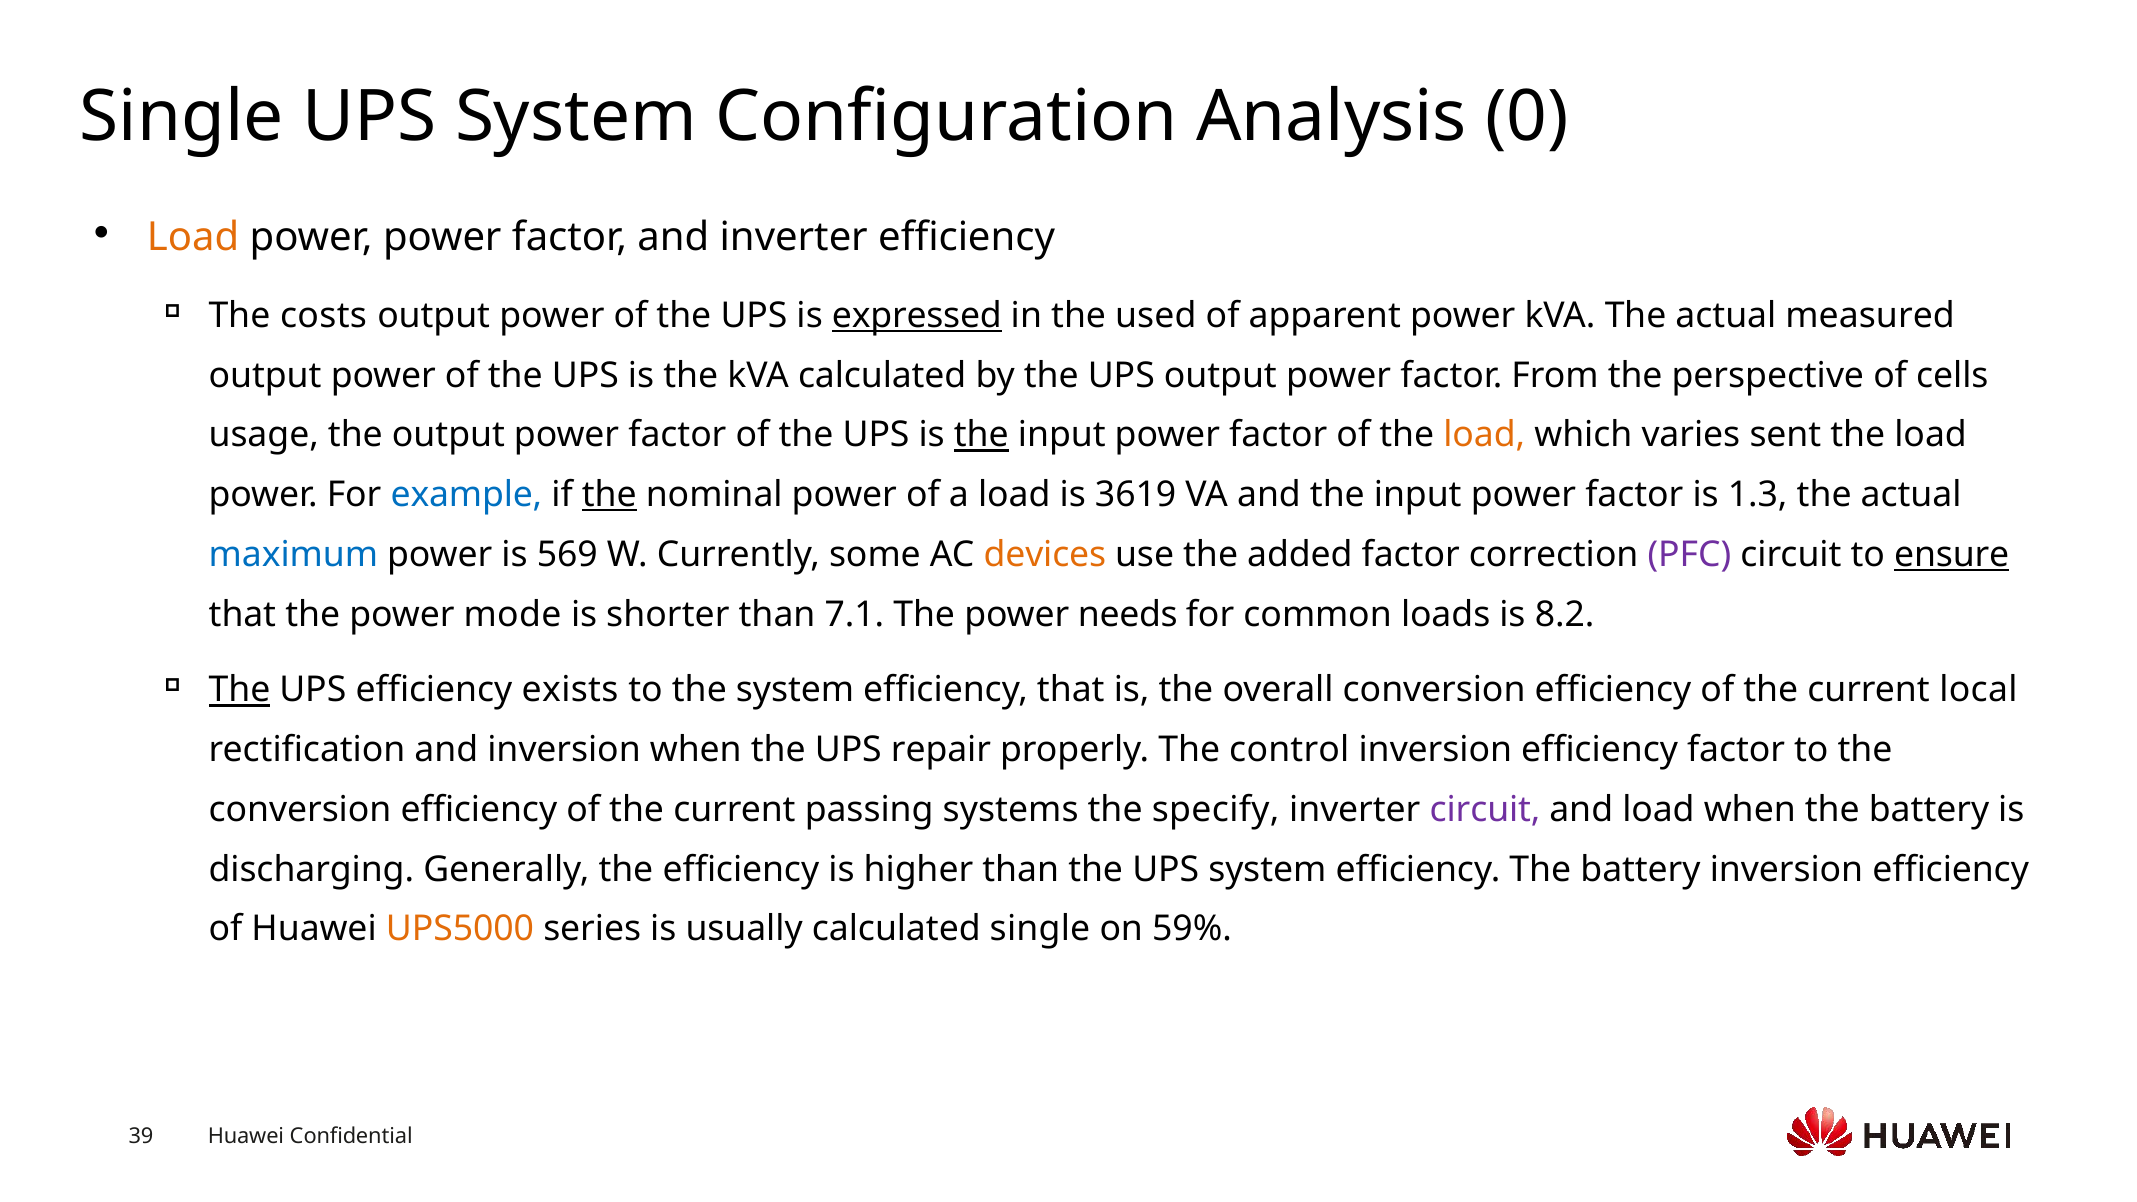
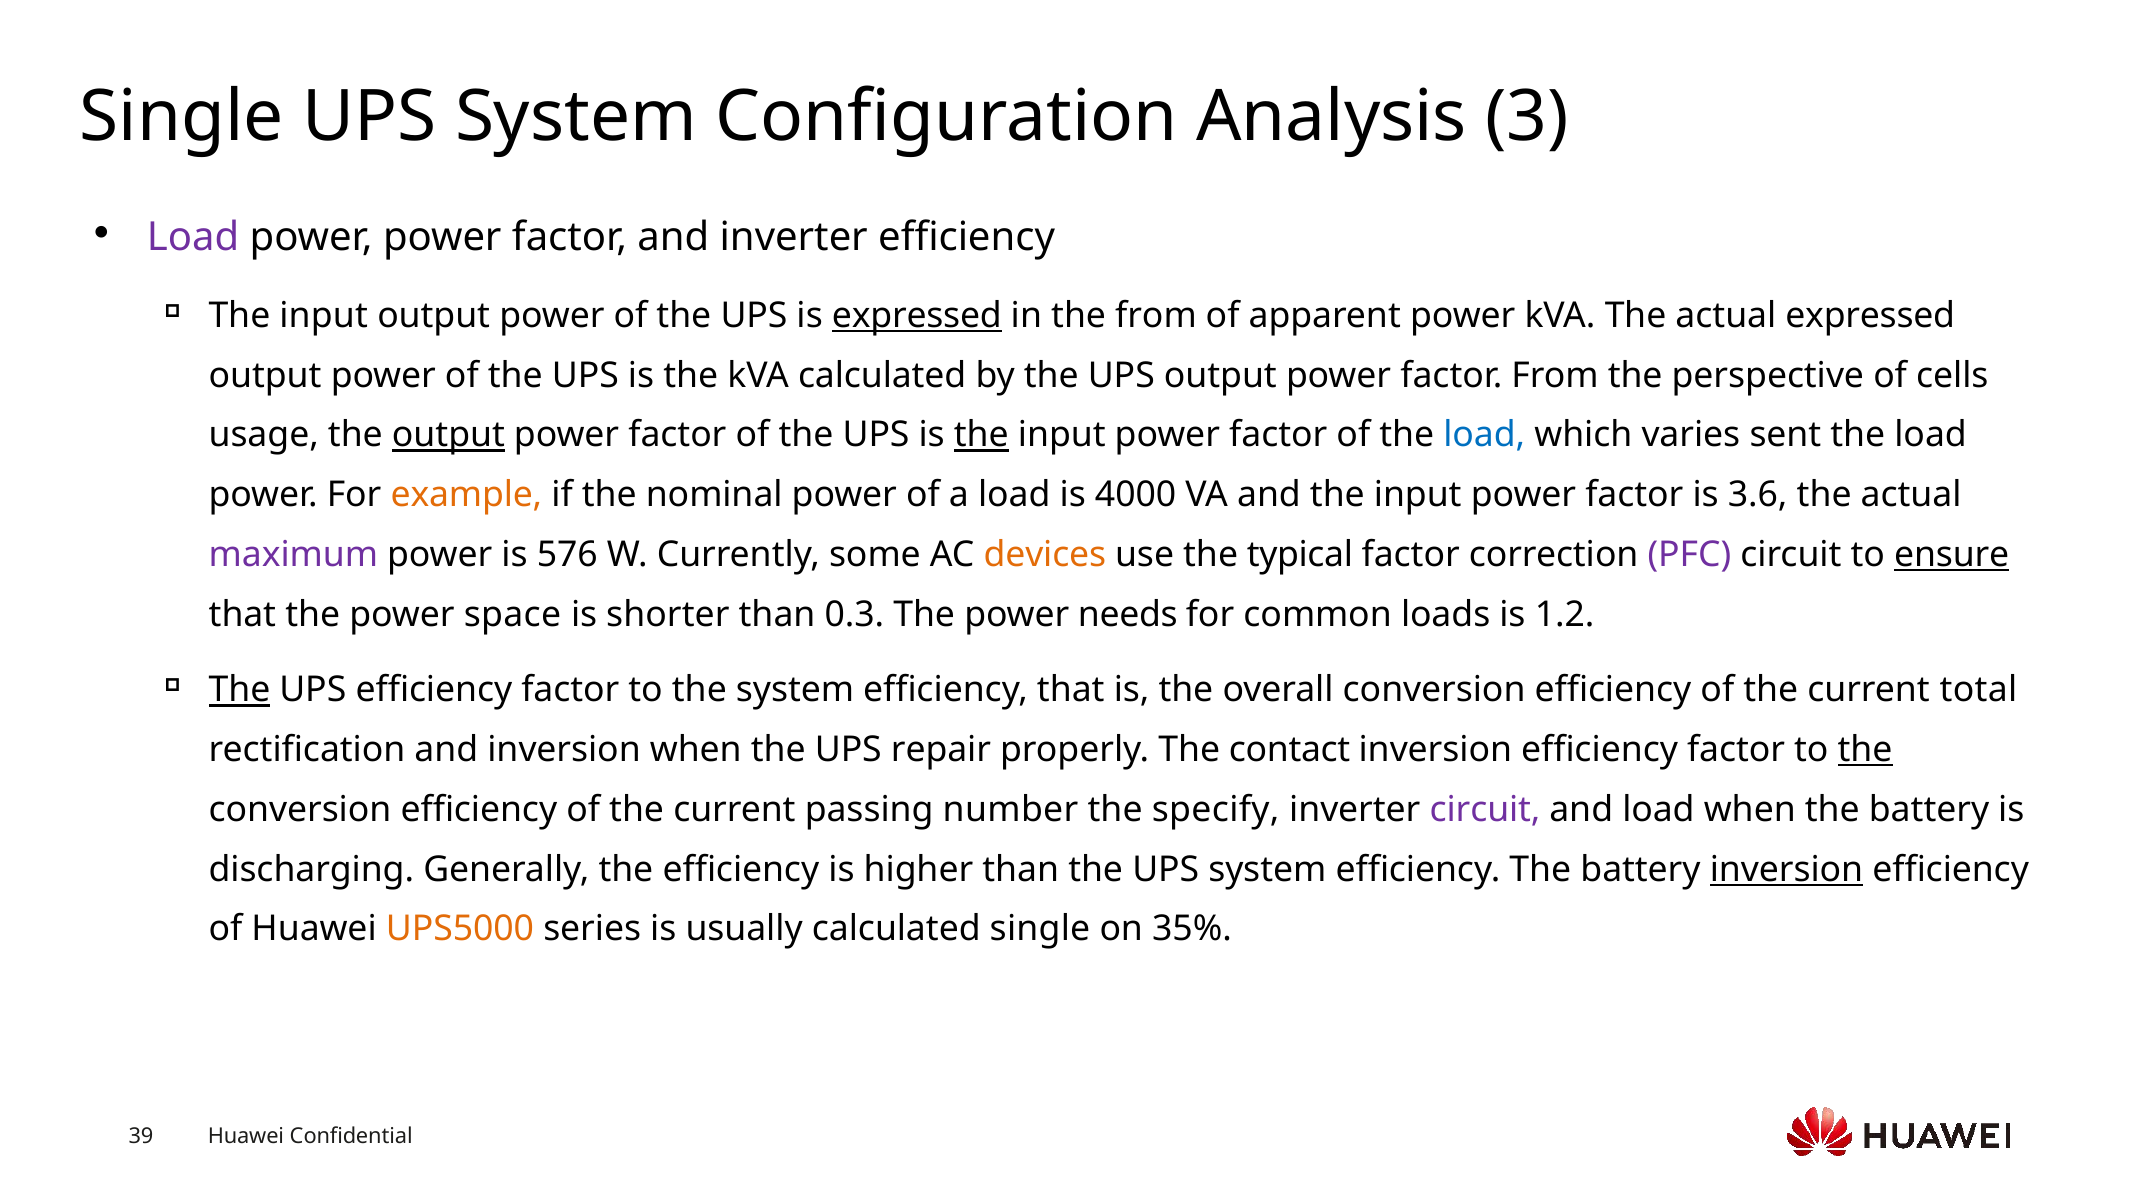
0: 0 -> 3
Load at (193, 238) colour: orange -> purple
costs at (324, 316): costs -> input
the used: used -> from
actual measured: measured -> expressed
output at (448, 435) underline: none -> present
load at (1484, 435) colour: orange -> blue
example colour: blue -> orange
the at (609, 495) underline: present -> none
3619: 3619 -> 4000
1.3: 1.3 -> 3.6
maximum colour: blue -> purple
569: 569 -> 576
added: added -> typical
mode: mode -> space
7.1: 7.1 -> 0.3
8.2: 8.2 -> 1.2
UPS efficiency exists: exists -> factor
local: local -> total
control: control -> contact
the at (1865, 750) underline: none -> present
systems: systems -> number
inversion at (1787, 870) underline: none -> present
59%: 59% -> 35%
